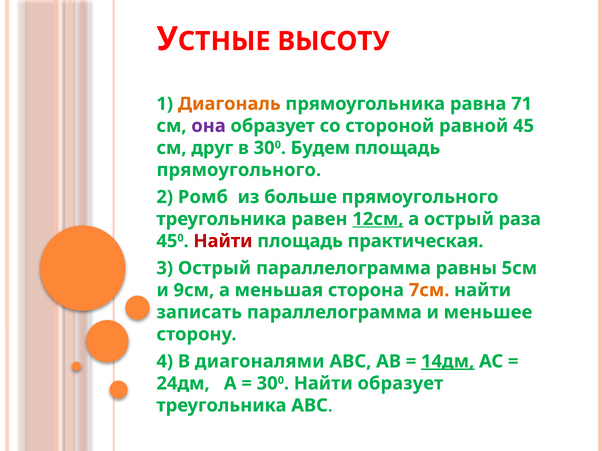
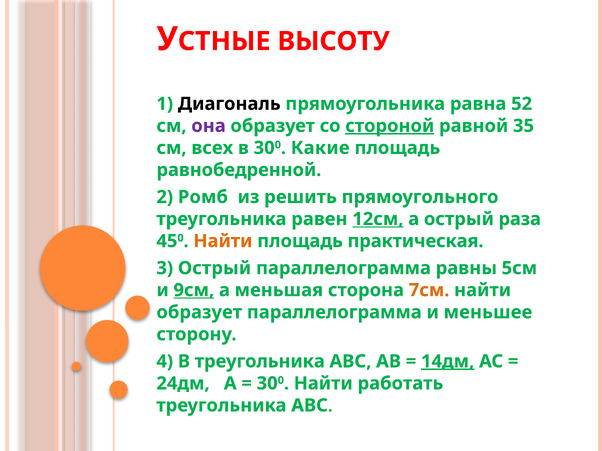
Диагональ colour: orange -> black
71: 71 -> 52
стороной underline: none -> present
равной 45: 45 -> 35
друг: друг -> всех
Будем: Будем -> Какие
прямоугольного at (239, 170): прямоугольного -> равнобедренной
больше: больше -> решить
Найти at (223, 241) colour: red -> orange
9см underline: none -> present
записать at (199, 313): записать -> образует
В диагоналями: диагоналями -> треугольника
Найти образует: образует -> работать
